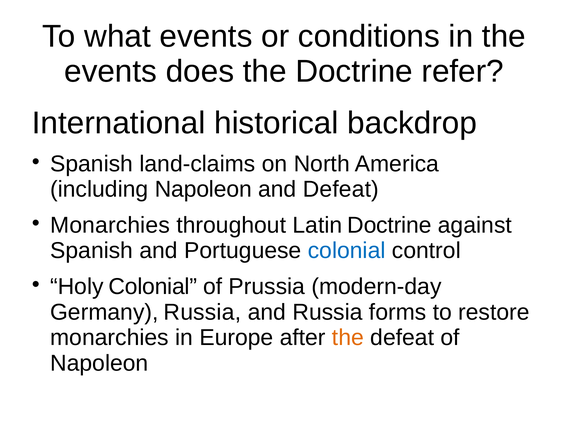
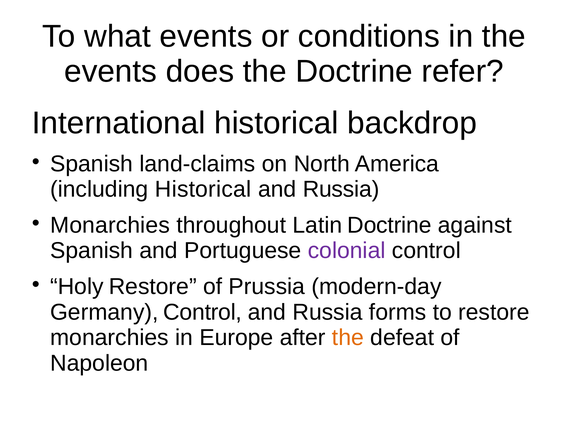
including Napoleon: Napoleon -> Historical
Defeat at (341, 189): Defeat -> Russia
colonial at (347, 251) colour: blue -> purple
Holy Colonial: Colonial -> Restore
Germany Russia: Russia -> Control
